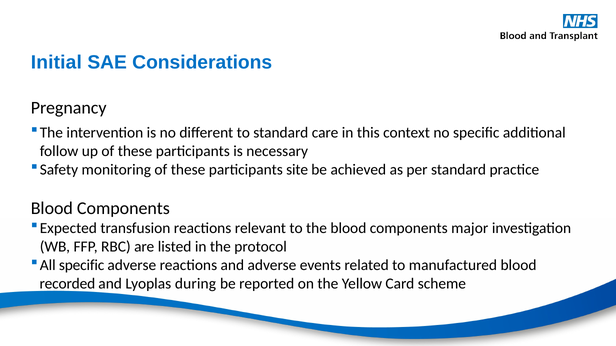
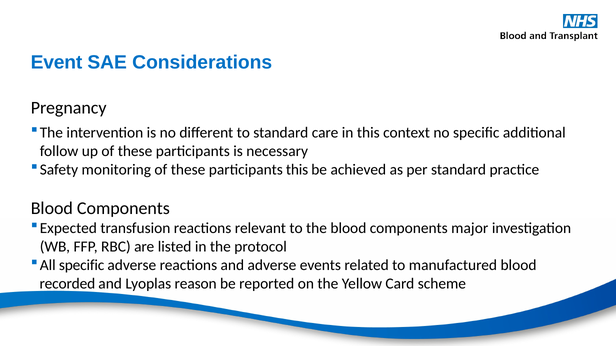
Initial: Initial -> Event
participants site: site -> this
during: during -> reason
